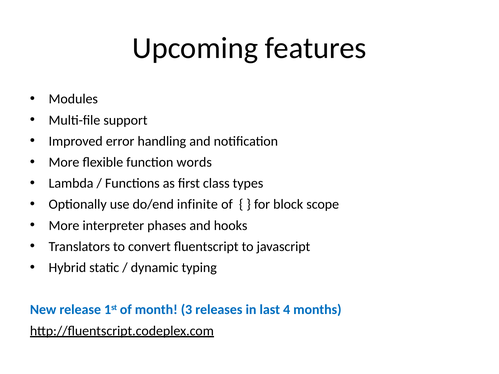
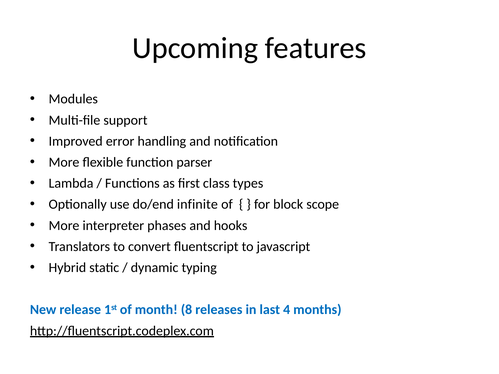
words: words -> parser
3: 3 -> 8
